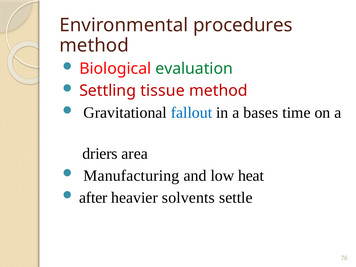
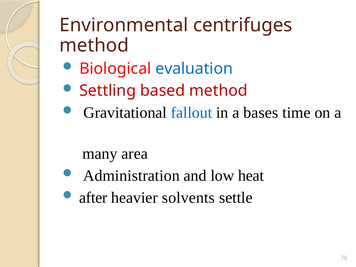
procedures: procedures -> centrifuges
evaluation colour: green -> blue
tissue: tissue -> based
driers: driers -> many
Manufacturing: Manufacturing -> Administration
